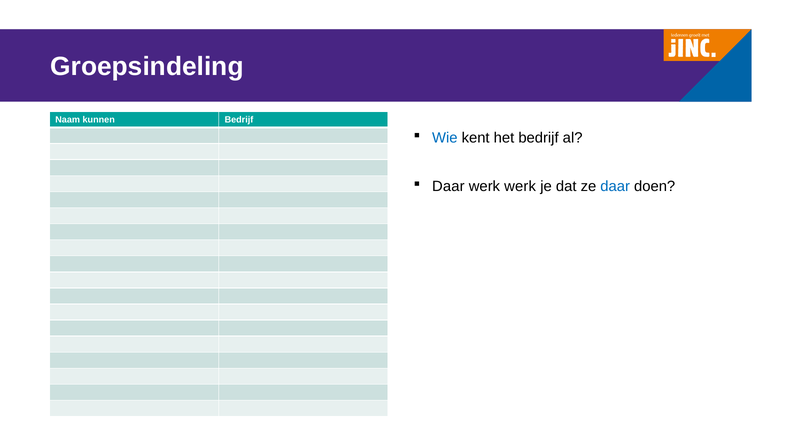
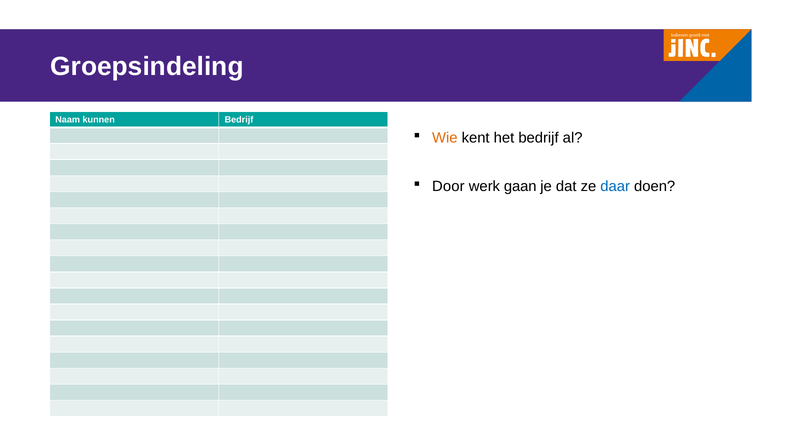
Wie colour: blue -> orange
Daar at (448, 186): Daar -> Door
werk werk: werk -> gaan
